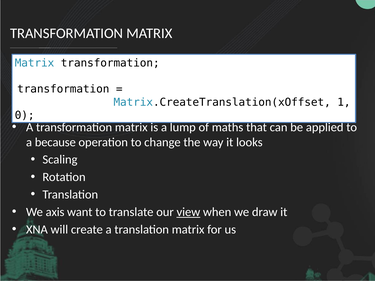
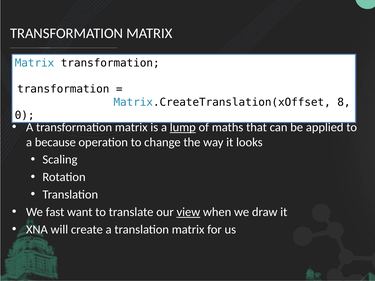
1: 1 -> 8
lump underline: none -> present
axis: axis -> fast
